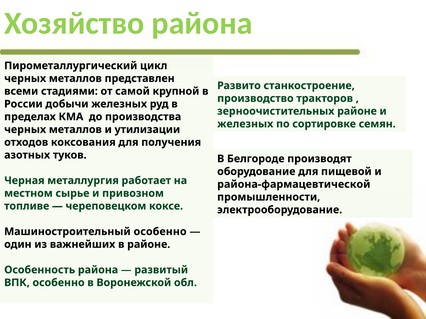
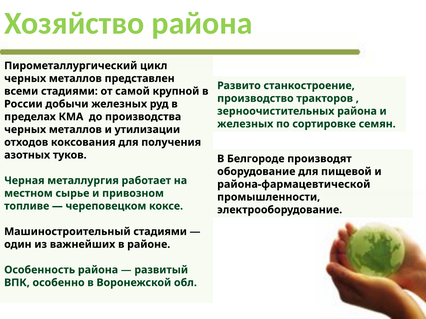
зерноочистительных районе: районе -> района
Машиностроительный особенно: особенно -> стадиями
